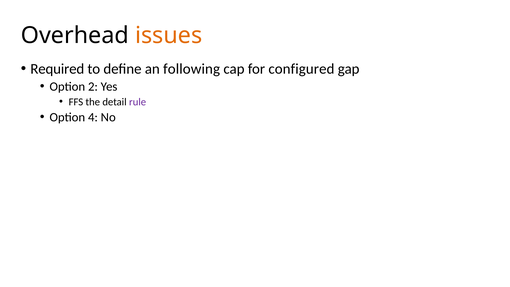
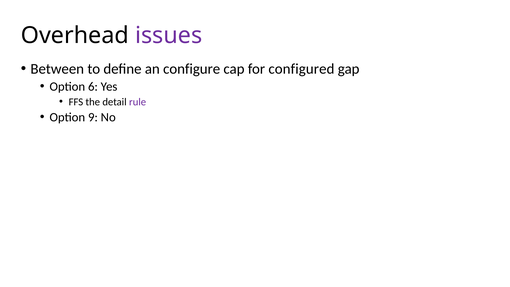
issues colour: orange -> purple
Required: Required -> Between
following: following -> configure
2: 2 -> 6
4: 4 -> 9
